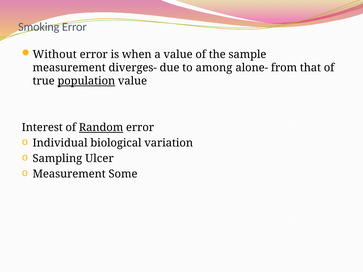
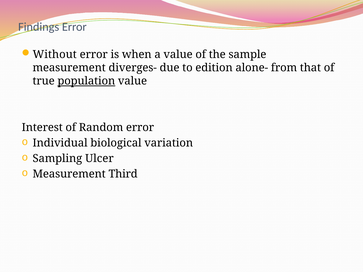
Smoking: Smoking -> Findings
among: among -> edition
Random underline: present -> none
Some: Some -> Third
